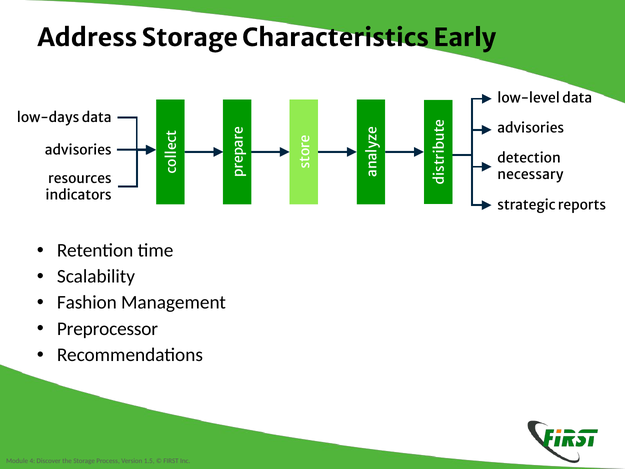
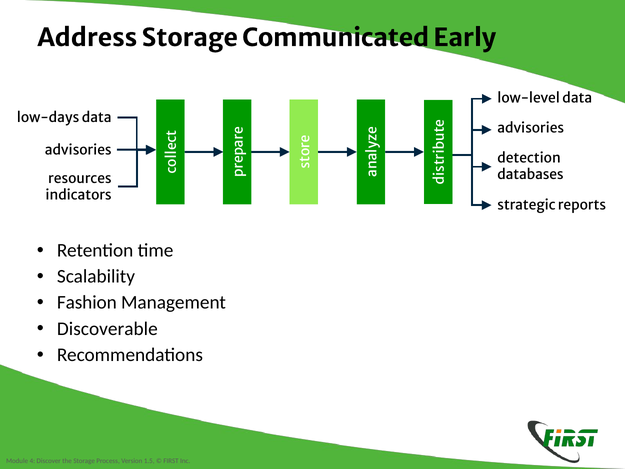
Characteristics: Characteristics -> Communicated
necessary: necessary -> databases
Preprocessor: Preprocessor -> Discoverable
